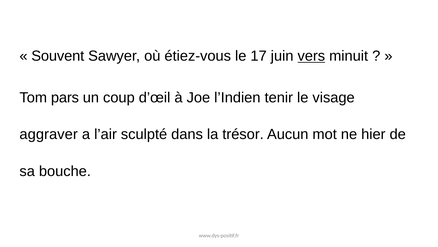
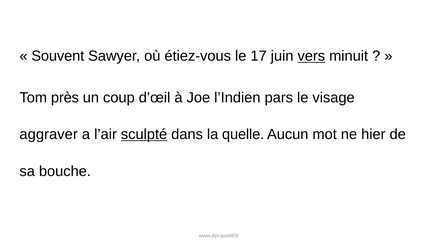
pars: pars -> près
tenir: tenir -> pars
sculpté underline: none -> present
trésor: trésor -> quelle
